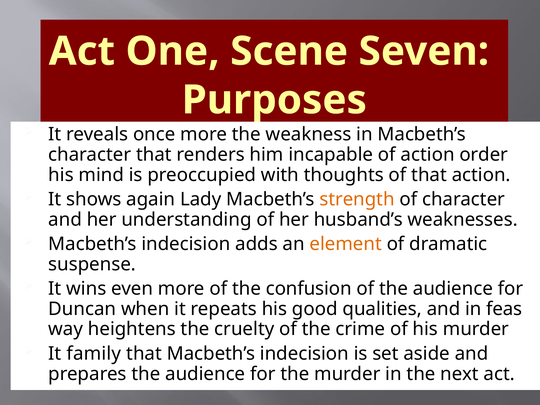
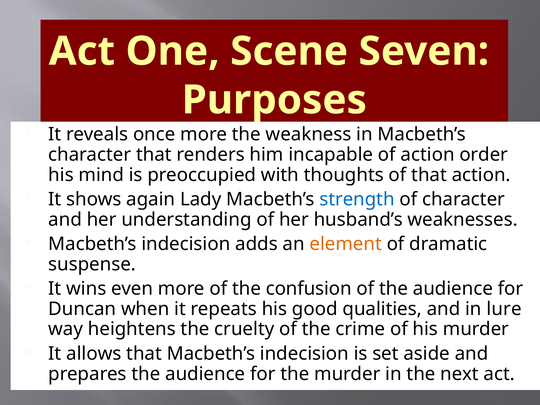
strength colour: orange -> blue
feas: feas -> lure
family: family -> allows
